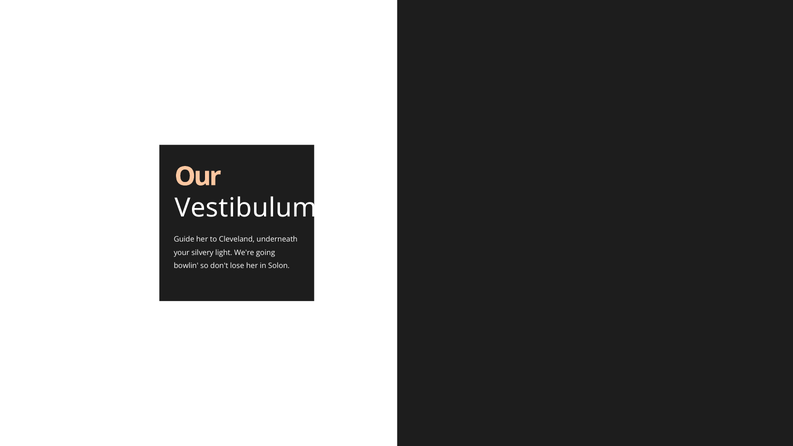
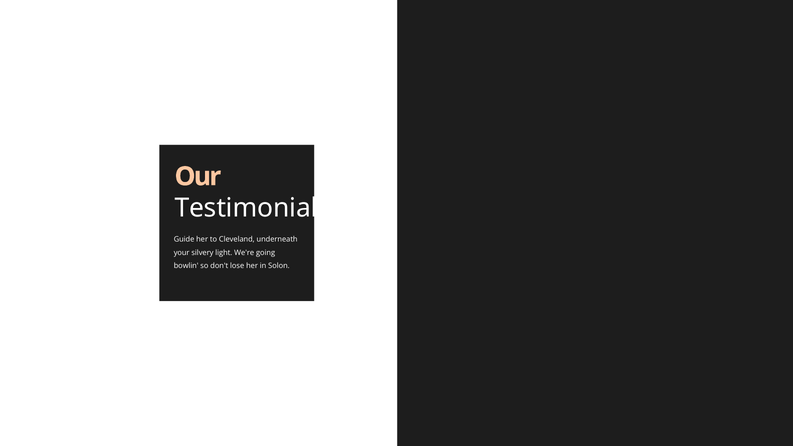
Vestibulum: Vestibulum -> Testimonial
